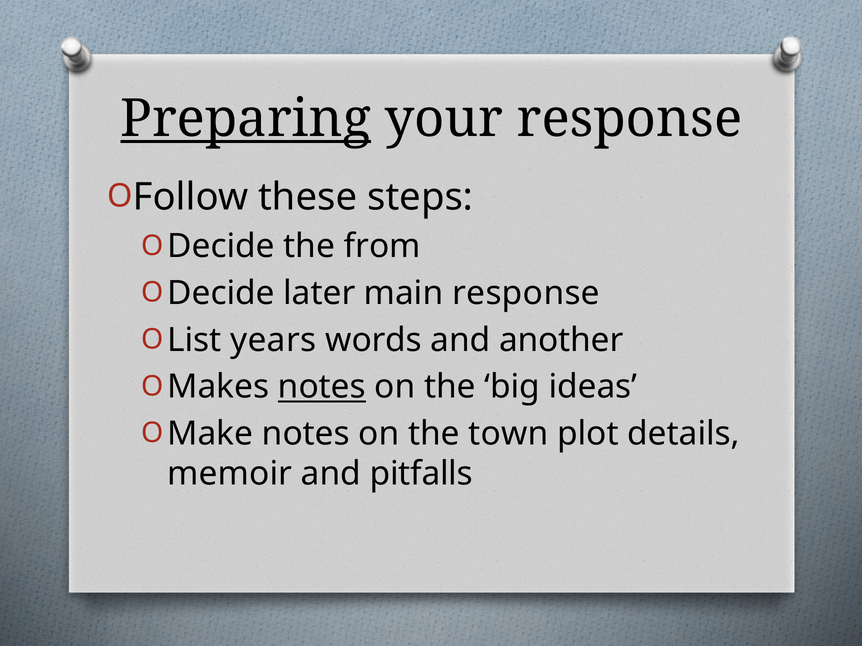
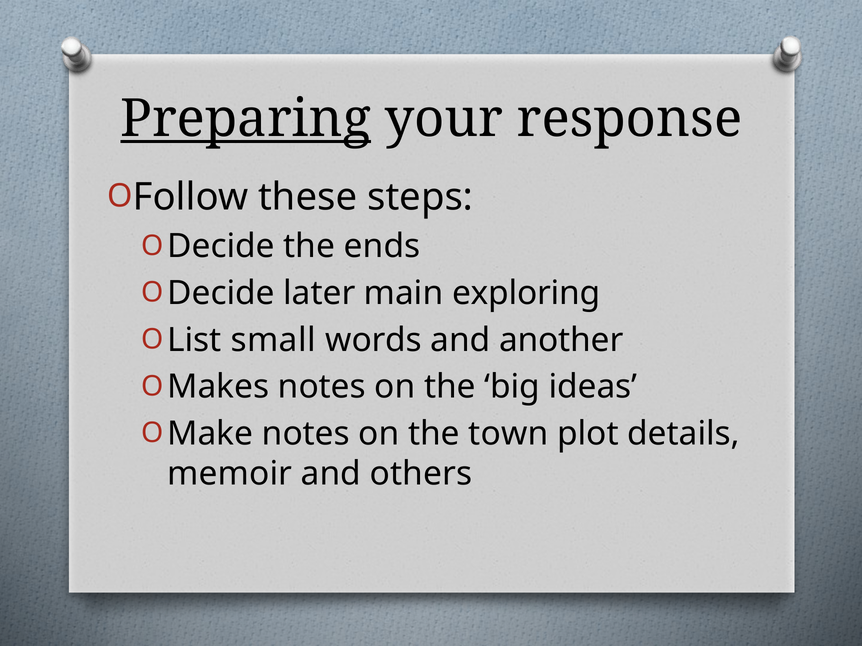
from: from -> ends
main response: response -> exploring
years: years -> small
notes at (322, 387) underline: present -> none
pitfalls: pitfalls -> others
